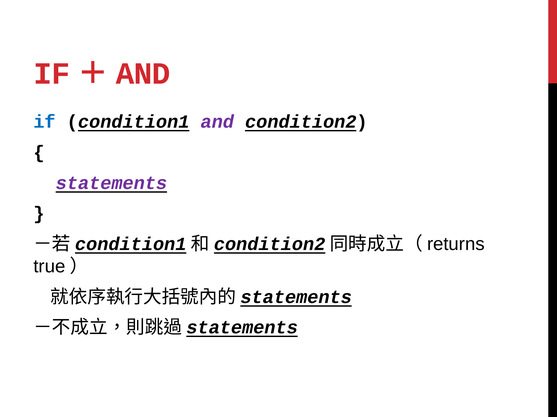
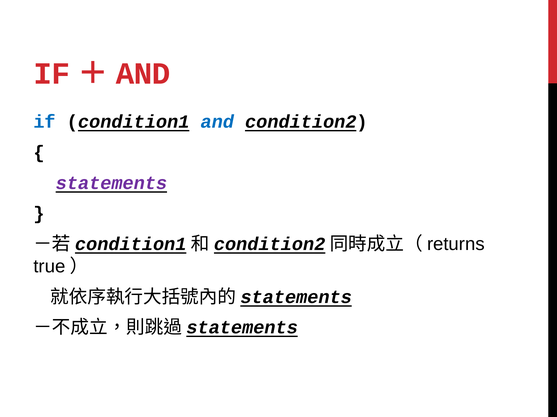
and colour: purple -> blue
